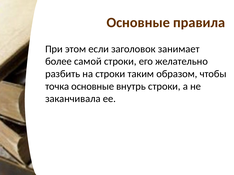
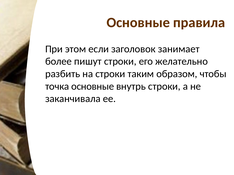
самой: самой -> пишут
